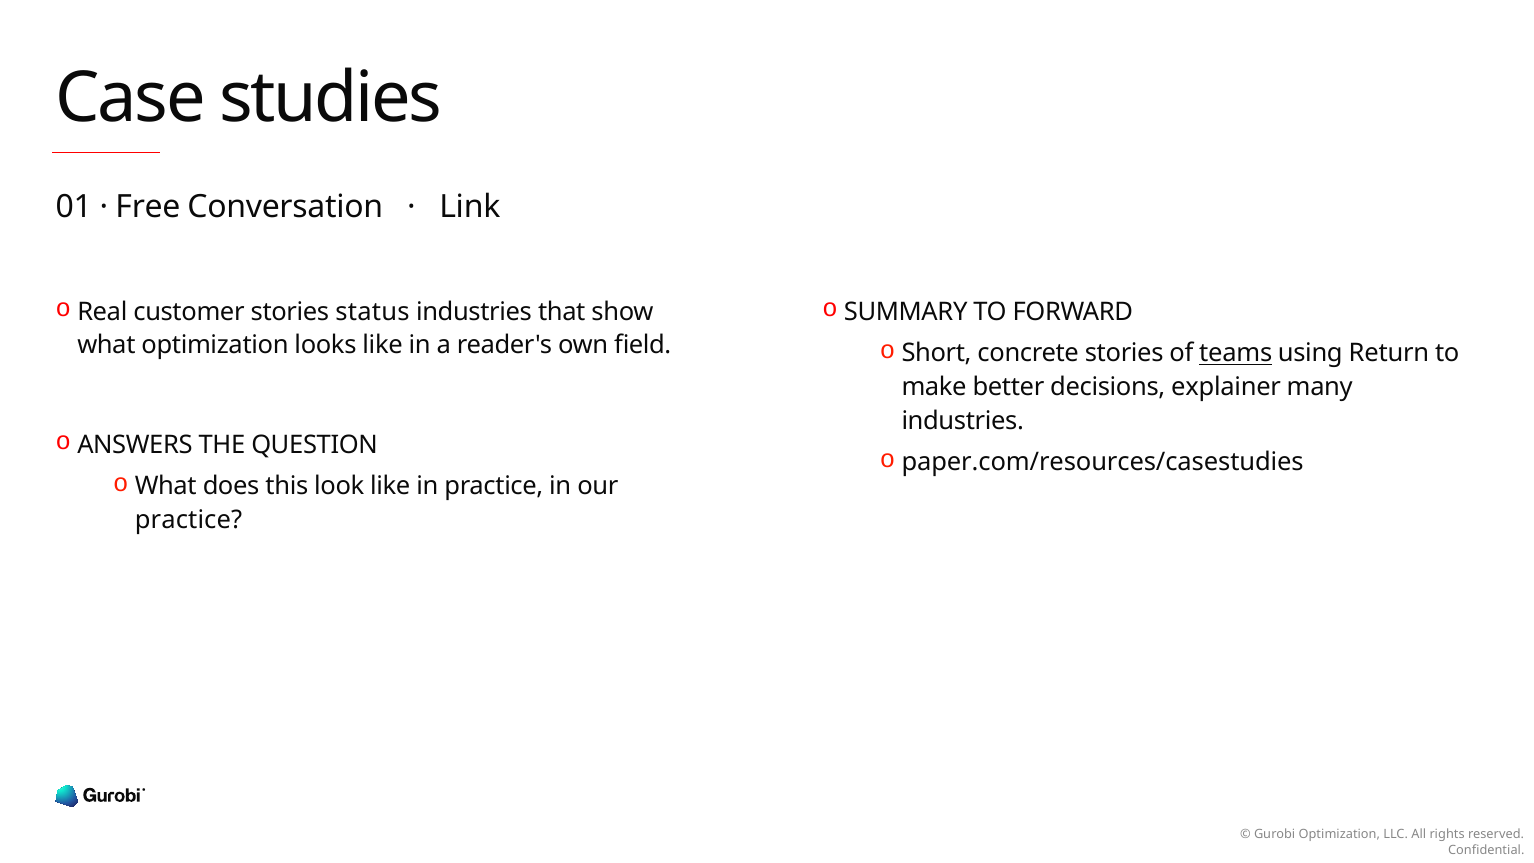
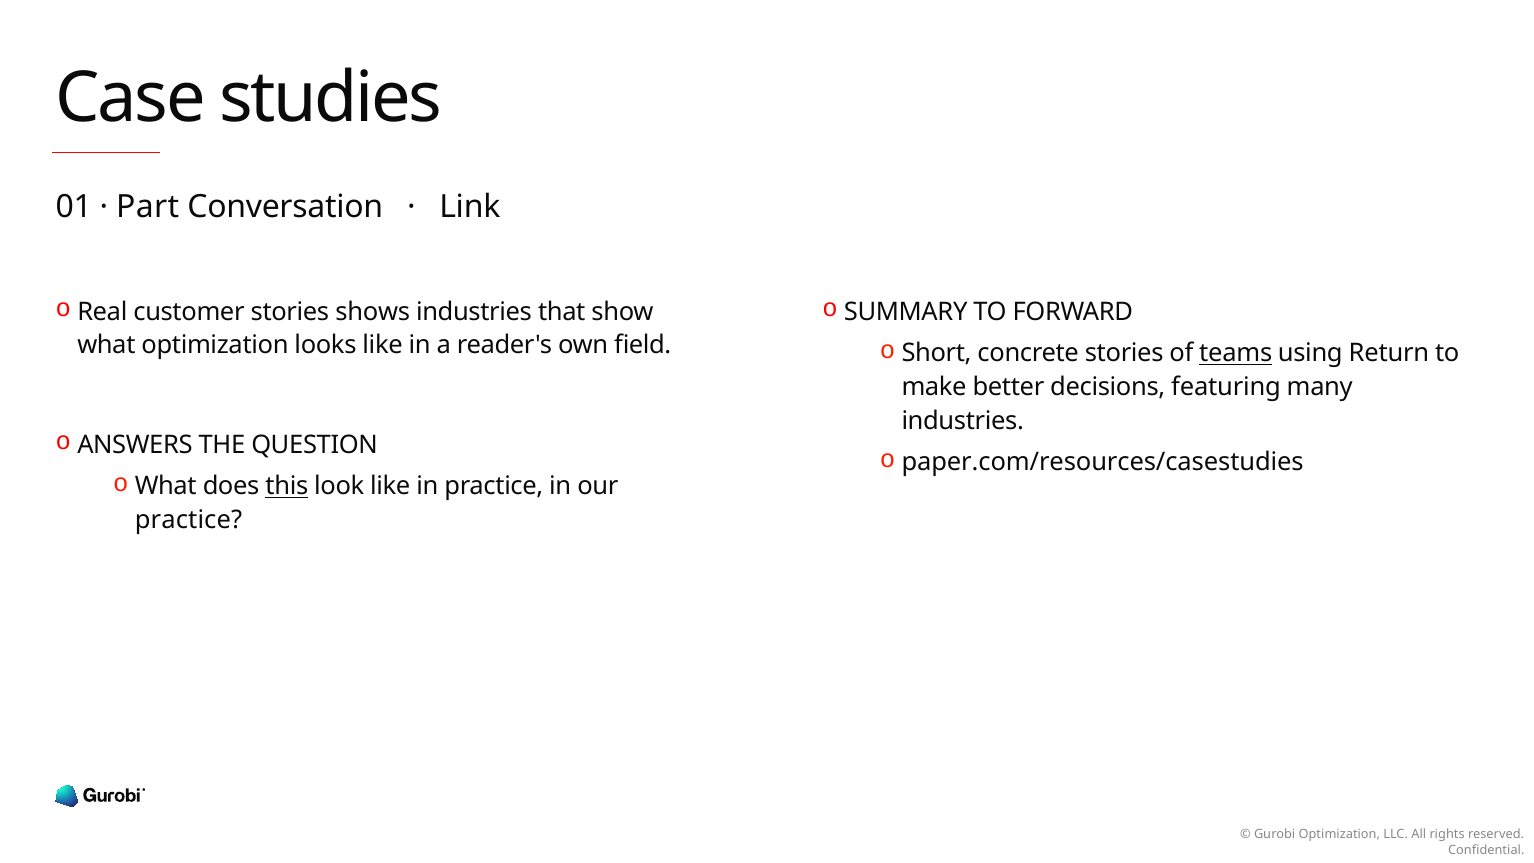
Free: Free -> Part
status: status -> shows
explainer: explainer -> featuring
this underline: none -> present
